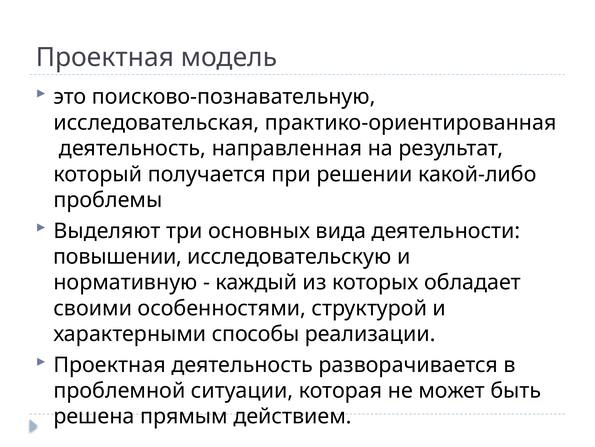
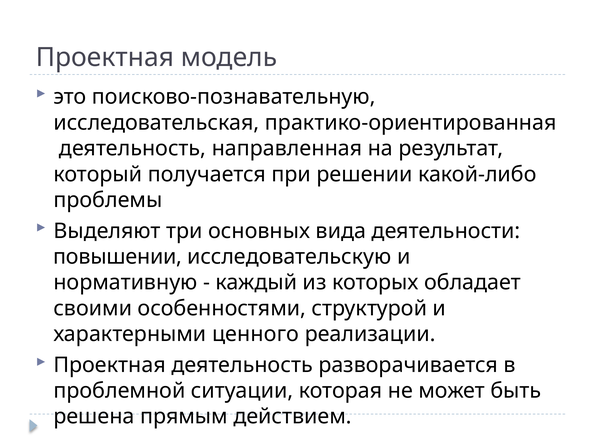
способы: способы -> ценного
